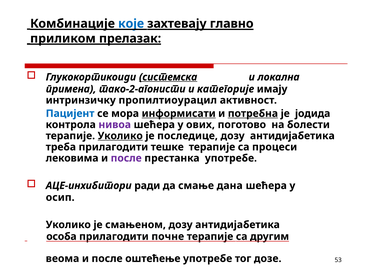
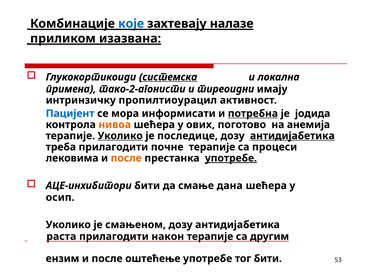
главно: главно -> налазе
прелазак: прелазак -> изазвана
категорије: категорије -> тиреоидни
информисати underline: present -> none
нивоа colour: purple -> orange
болести: болести -> анемија
антидијабетика at (292, 135) underline: none -> present
тешке: тешке -> почне
после at (126, 158) colour: purple -> orange
употребе at (231, 158) underline: none -> present
АЦЕ-инхибитори ради: ради -> бити
особа: особа -> раста
почне: почне -> након
веома: веома -> ензим
тог дозе: дозе -> бити
